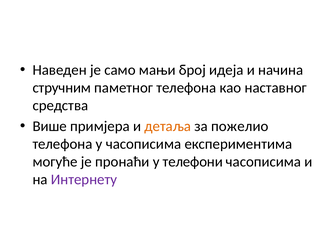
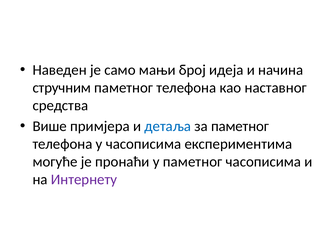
детаља colour: orange -> blue
за пожелио: пожелио -> паметног
у телефони: телефони -> паметног
